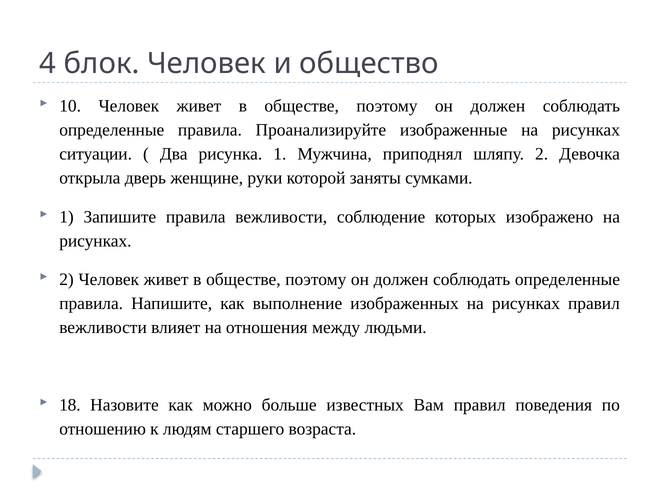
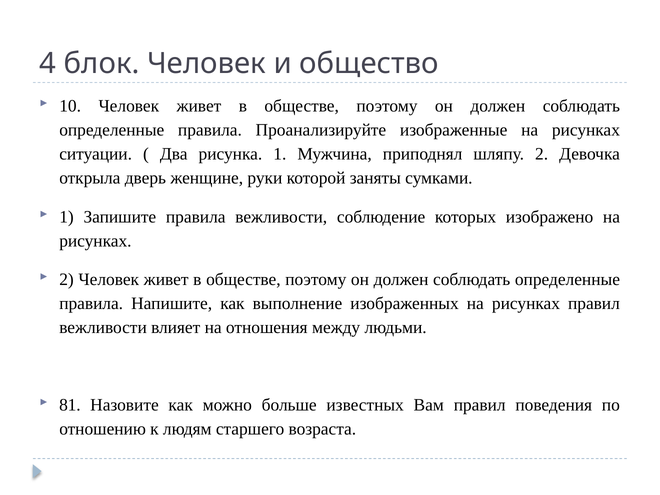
18: 18 -> 81
